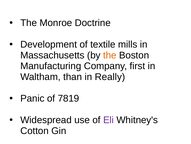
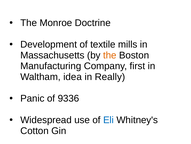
than: than -> idea
7819: 7819 -> 9336
Eli colour: purple -> blue
